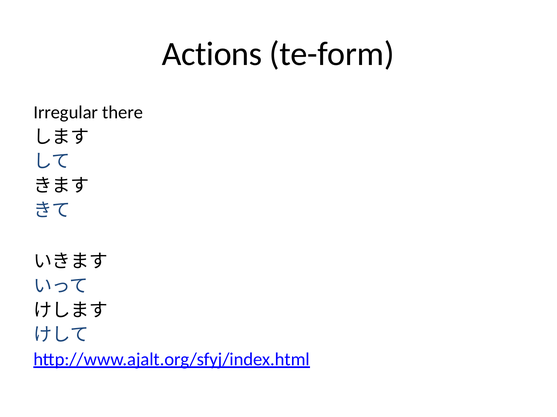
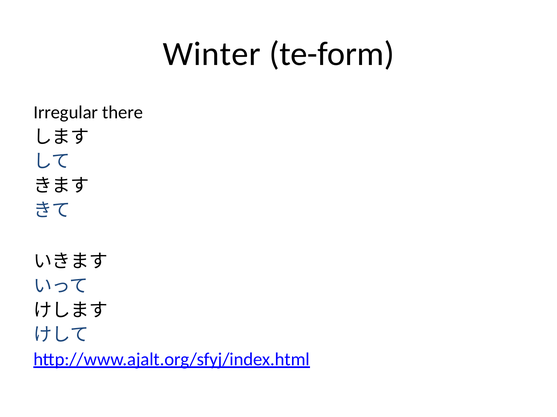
Actions: Actions -> Winter
